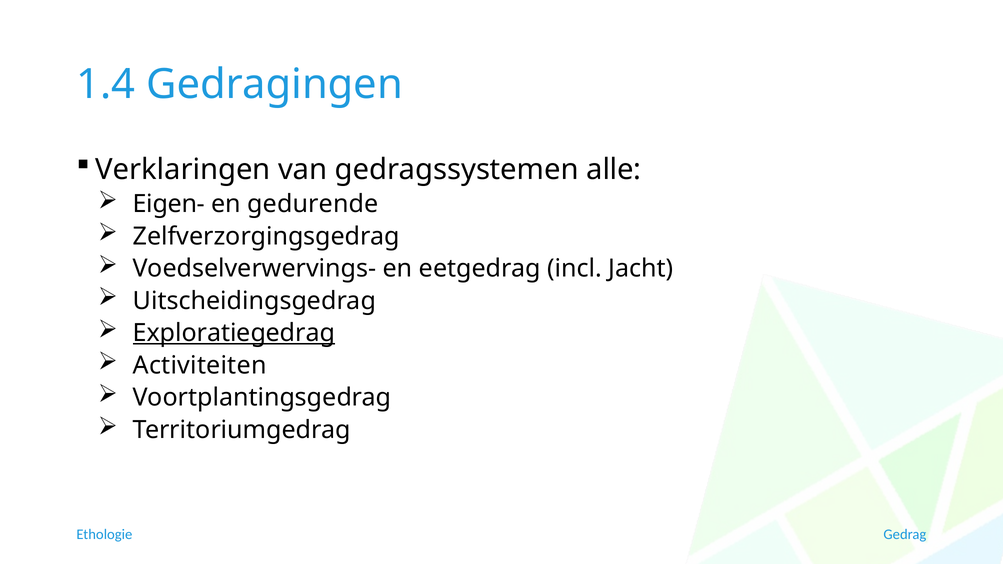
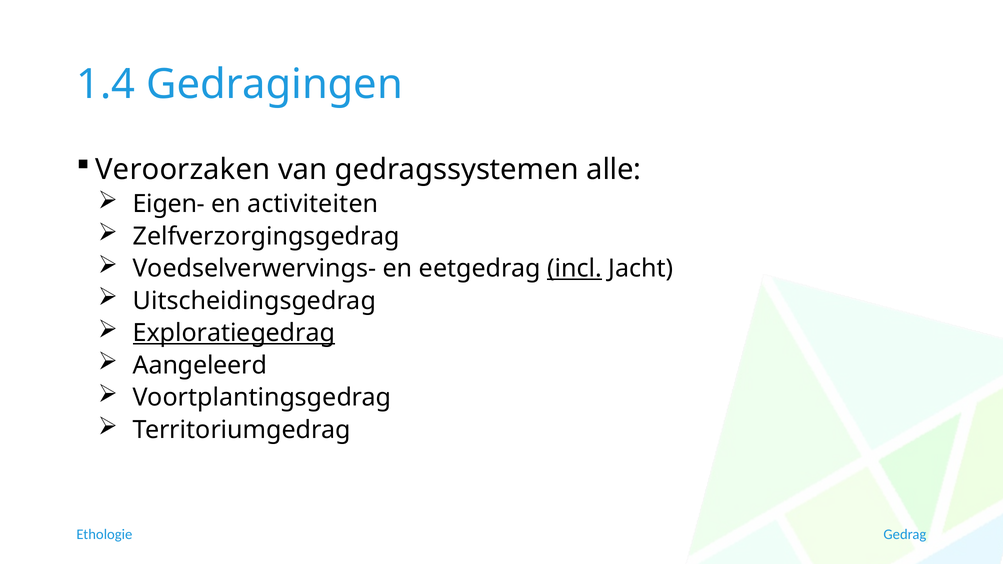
Verklaringen: Verklaringen -> Veroorzaken
gedurende: gedurende -> activiteiten
incl underline: none -> present
Activiteiten: Activiteiten -> Aangeleerd
